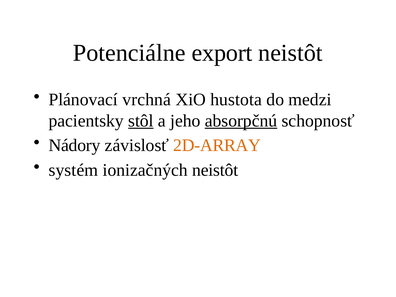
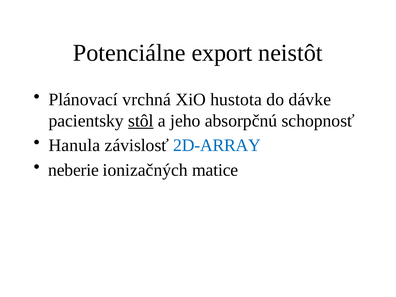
medzi: medzi -> dávke
absorpčnú underline: present -> none
Nádory: Nádory -> Hanula
2D-ARRAY colour: orange -> blue
systém: systém -> neberie
ionizačných neistôt: neistôt -> matice
